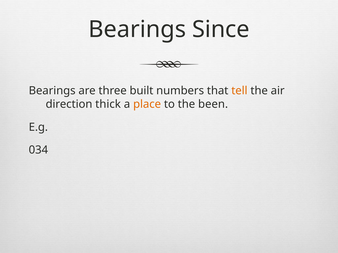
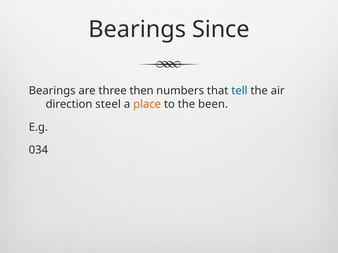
built: built -> then
tell colour: orange -> blue
thick: thick -> steel
